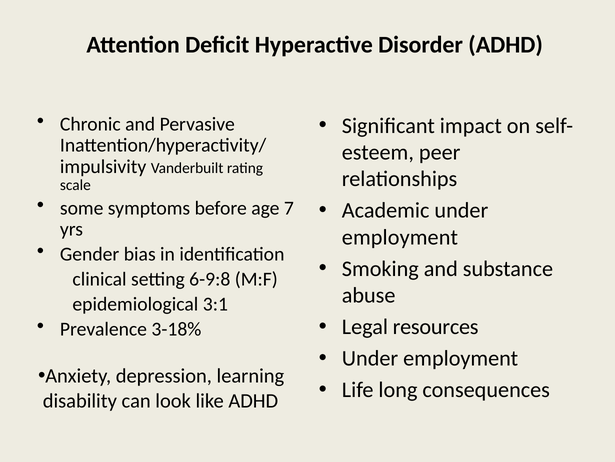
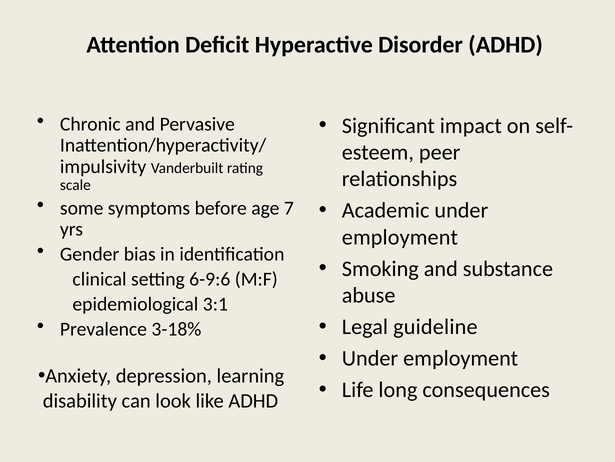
6-9:8: 6-9:8 -> 6-9:6
resources: resources -> guideline
